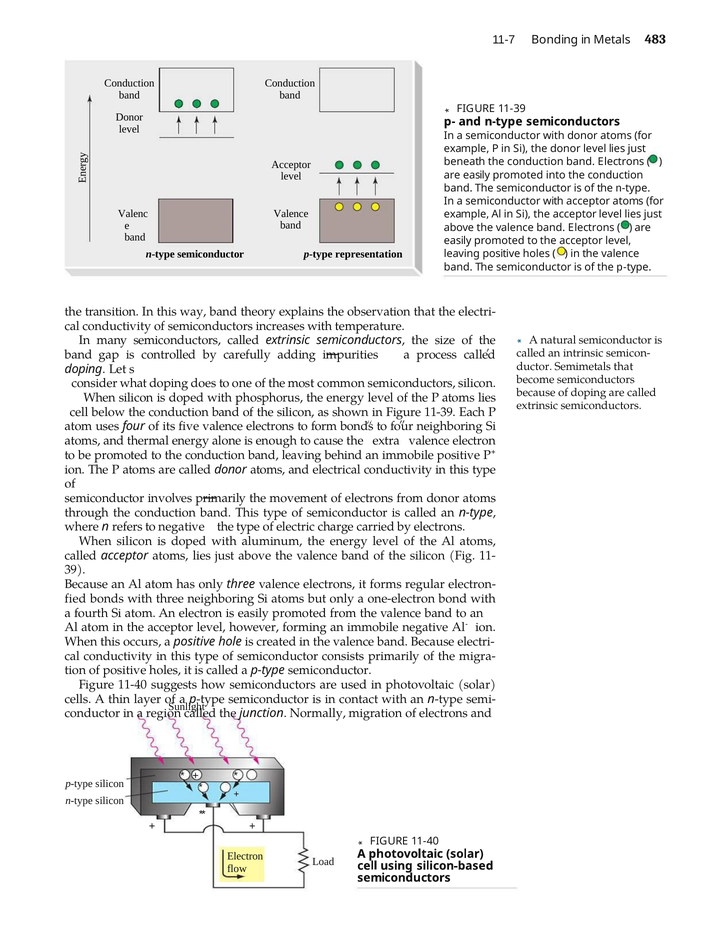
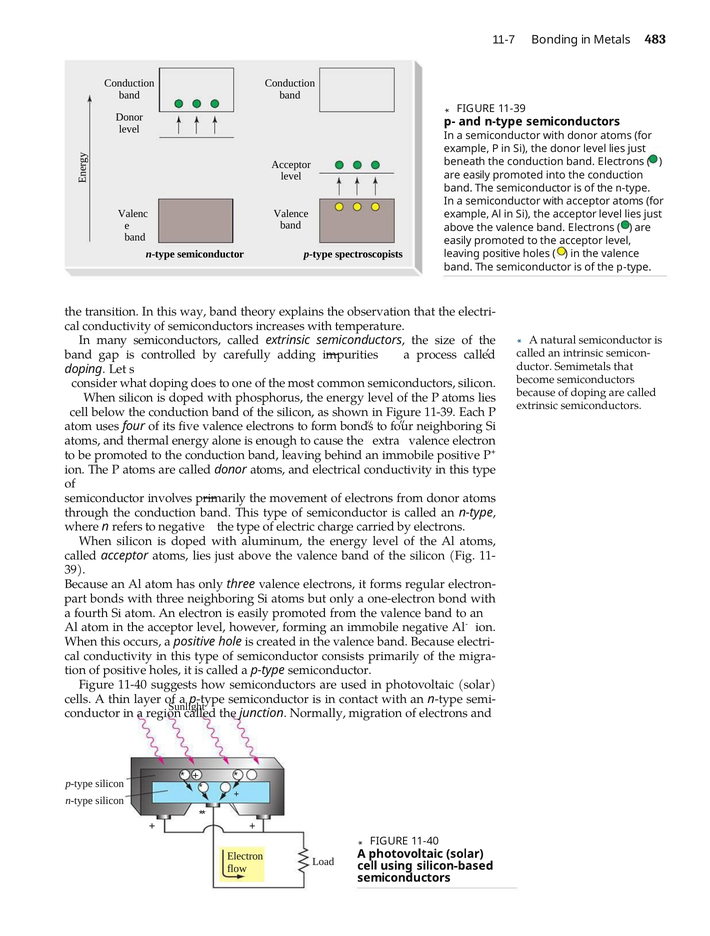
representation: representation -> spectroscopists
fied: fied -> part
